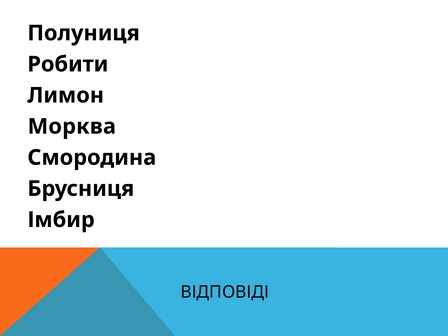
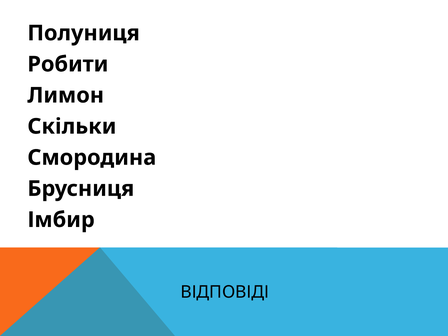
Морква: Морква -> Скільки
